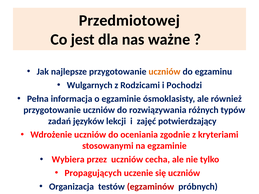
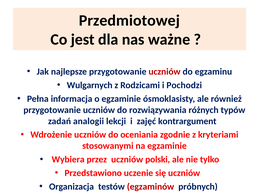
uczniów at (165, 72) colour: orange -> red
języków: języków -> analogii
potwierdzający: potwierdzający -> kontrargument
cecha: cecha -> polski
Propagujących: Propagujących -> Przedstawiono
